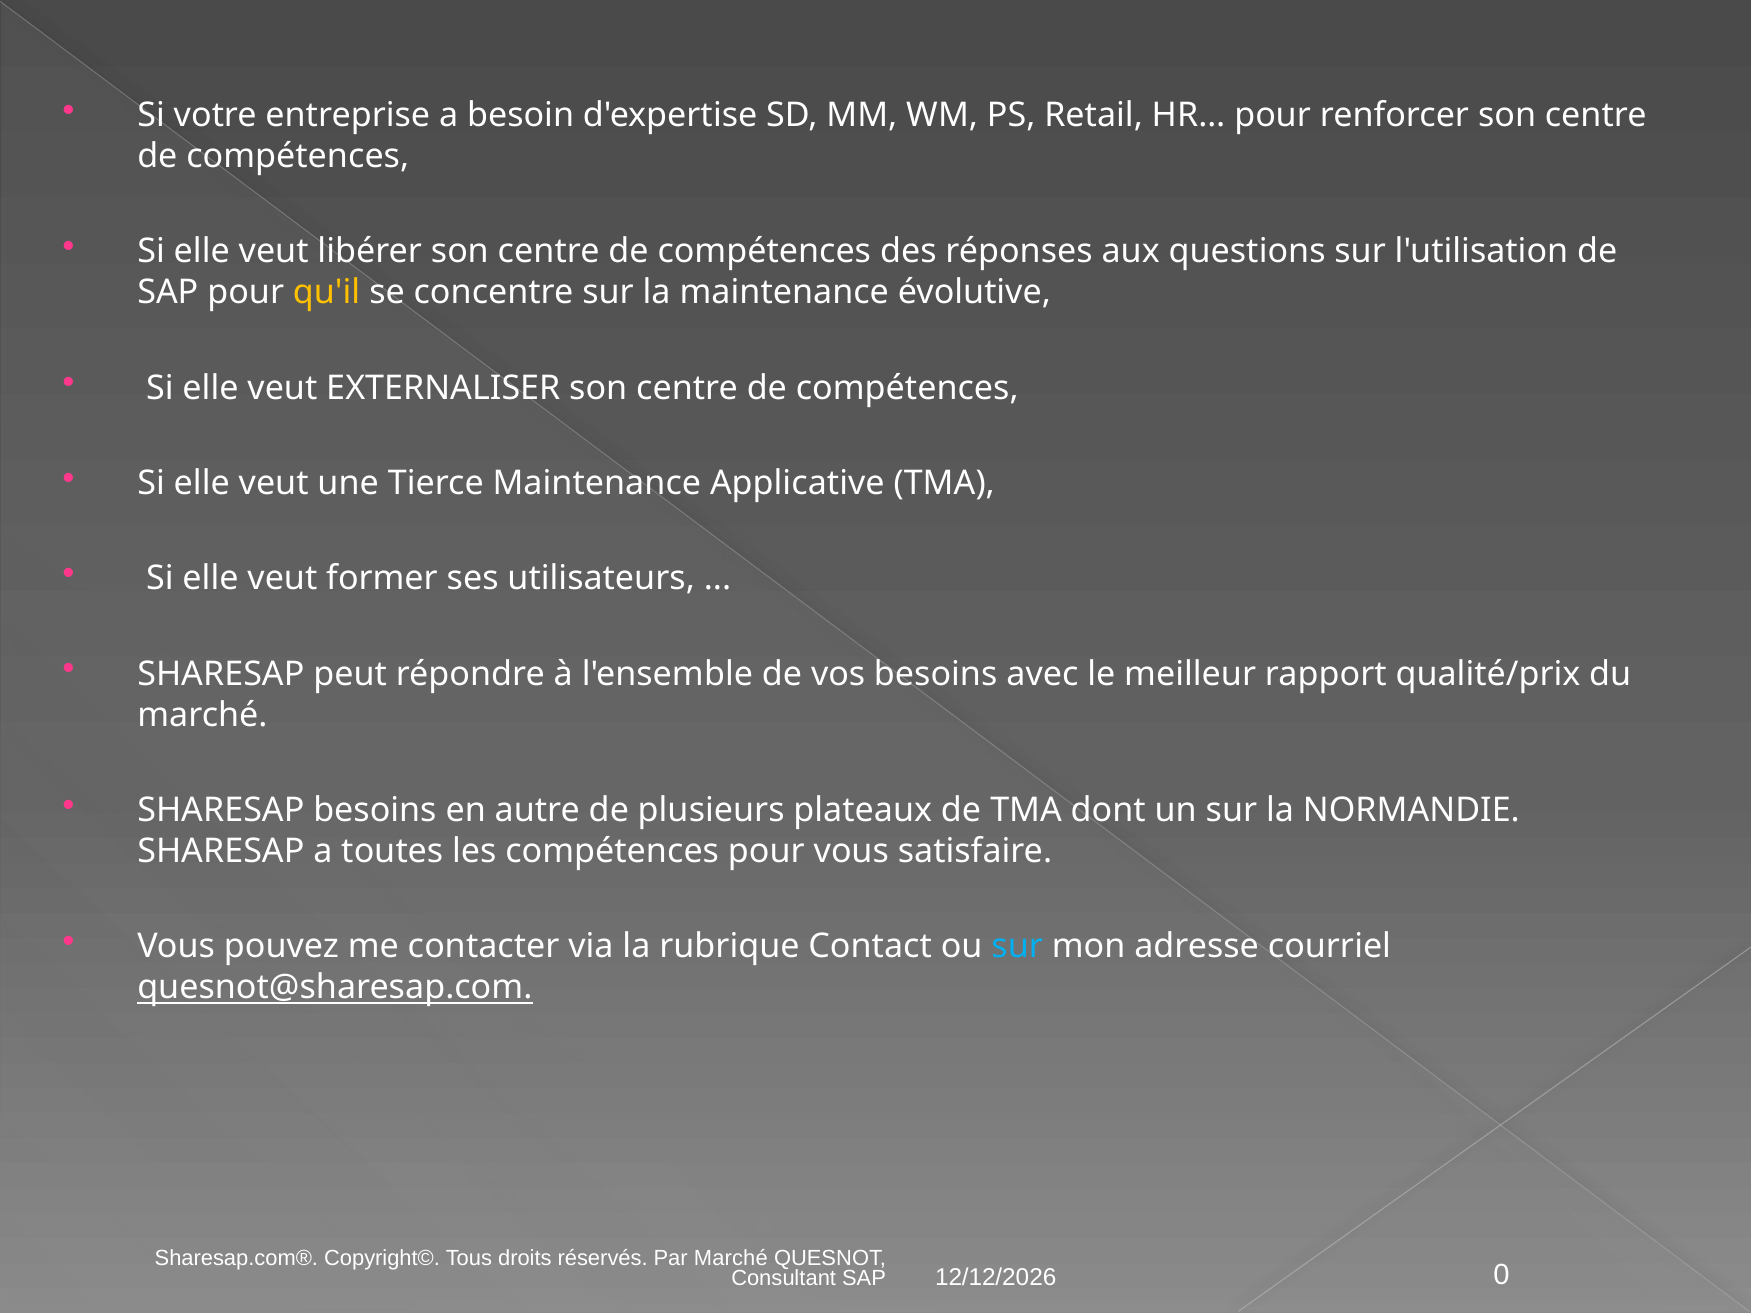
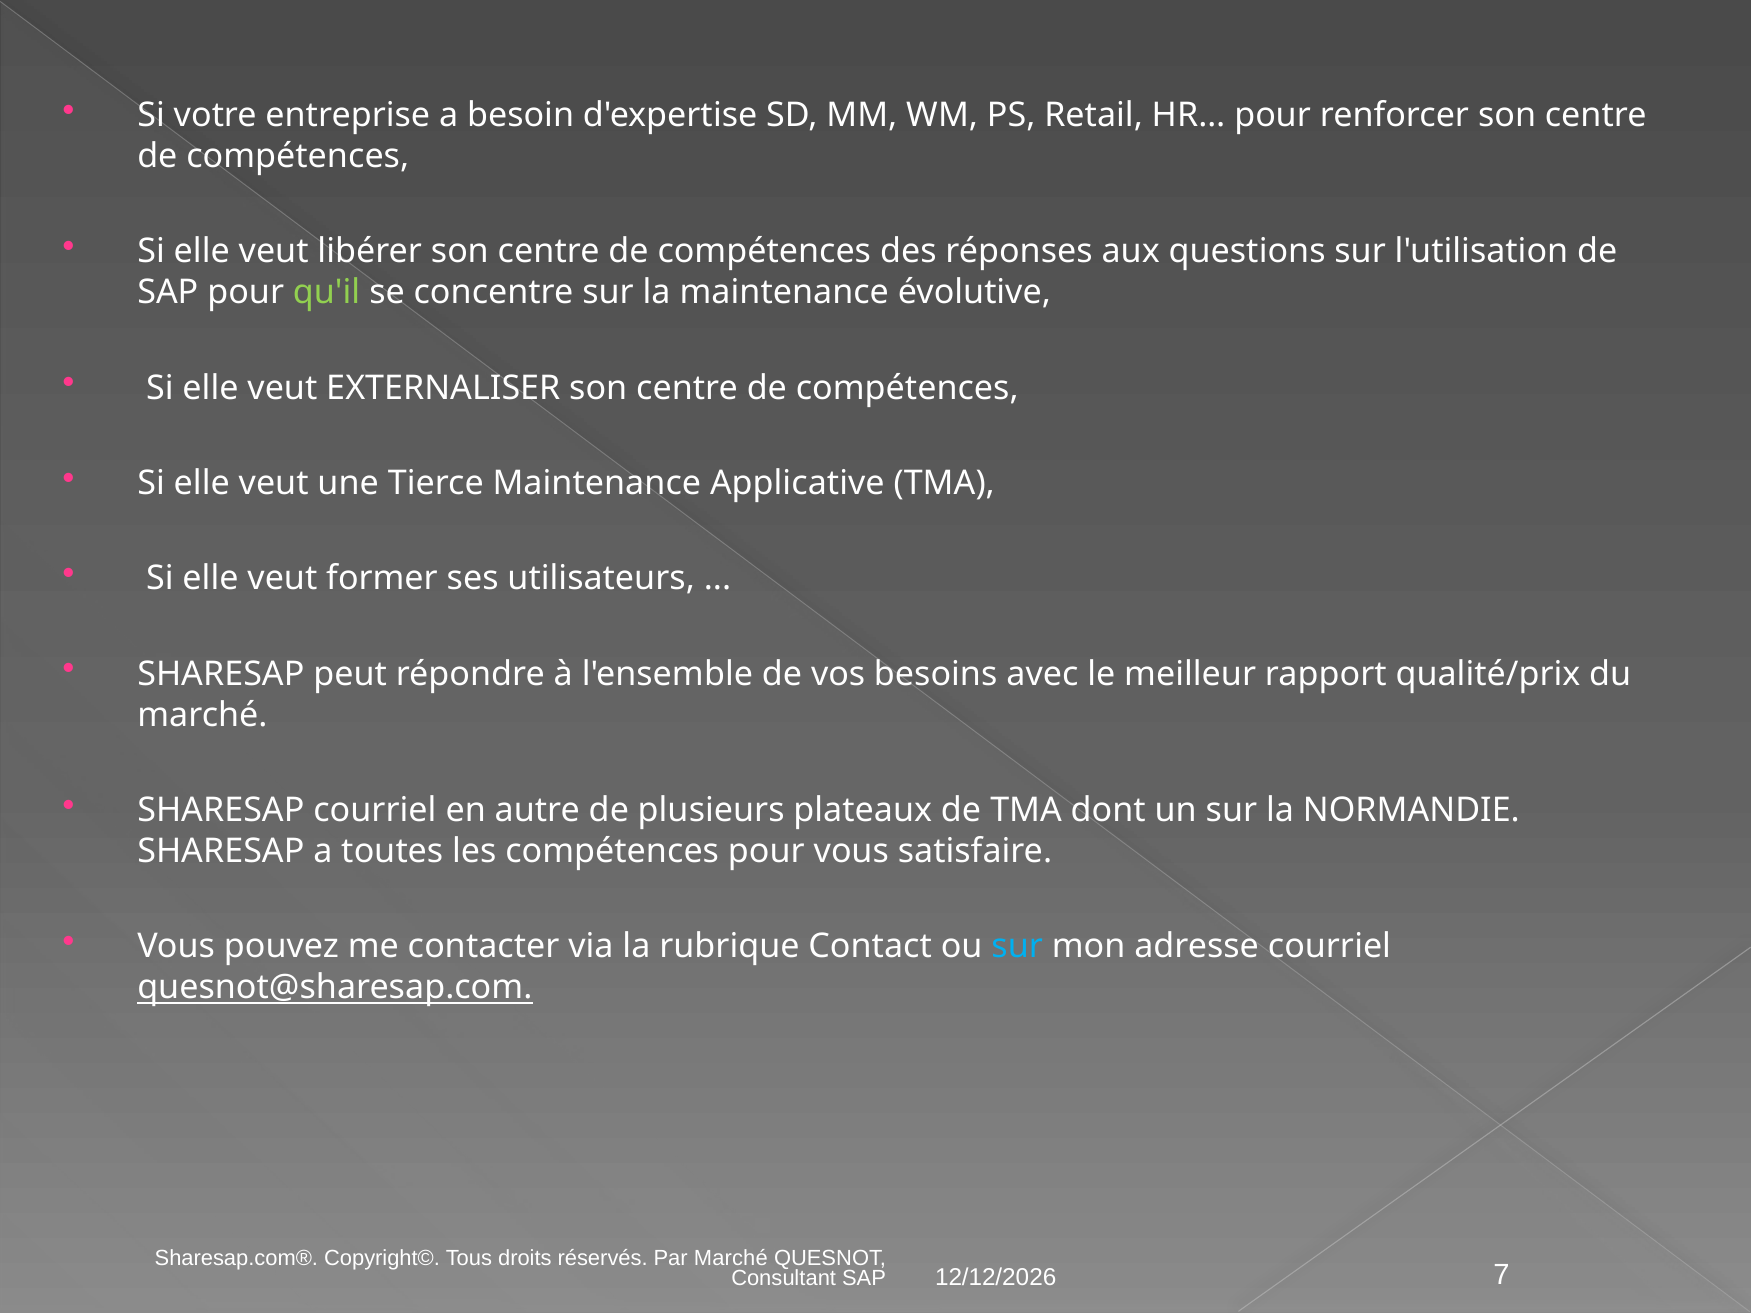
qu'il colour: yellow -> light green
SHARESAP besoins: besoins -> courriel
0: 0 -> 7
